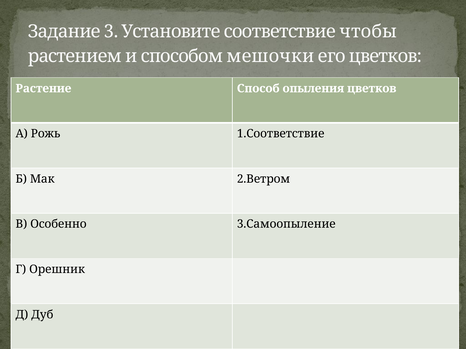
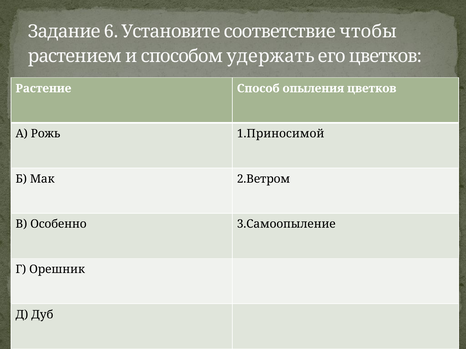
3: 3 -> 6
мешочки: мешочки -> удержать
1.Соответствие: 1.Соответствие -> 1.Приносимой
